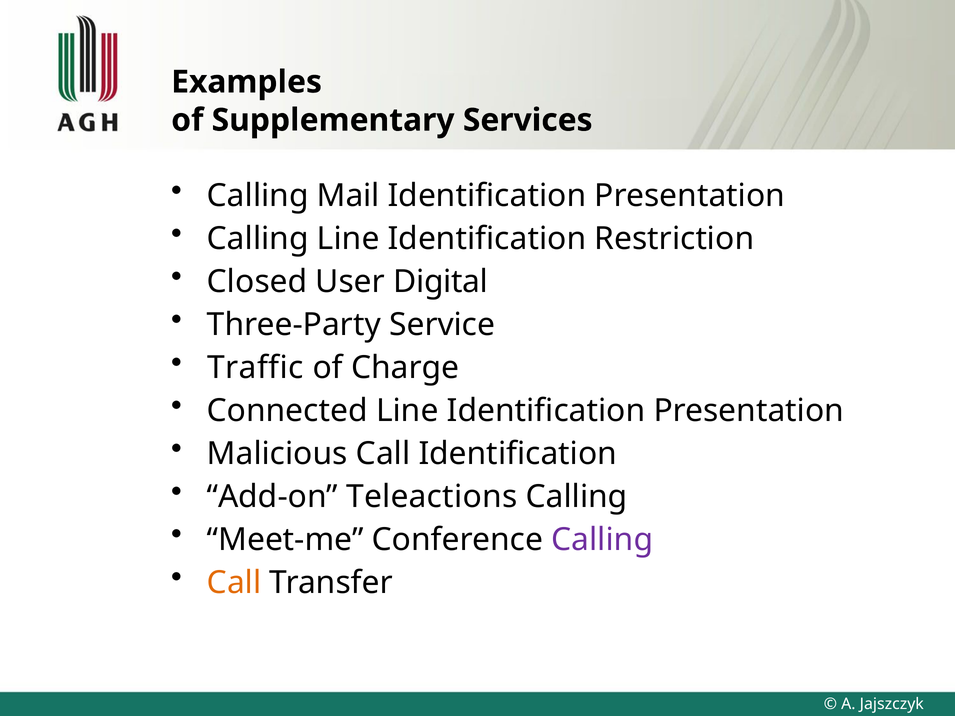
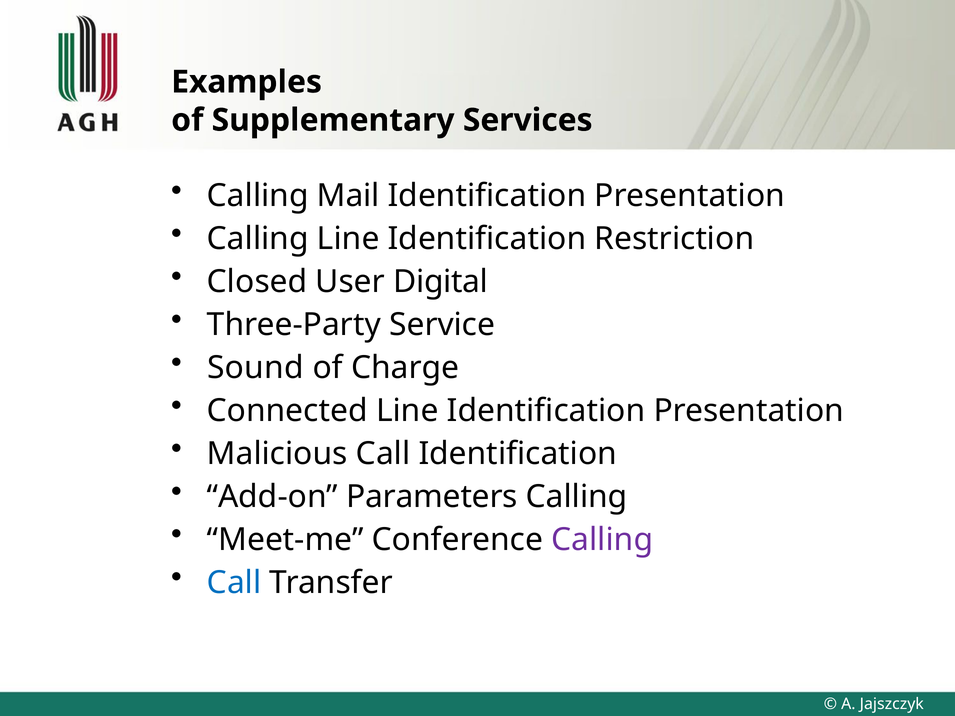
Traffic: Traffic -> Sound
Teleactions: Teleactions -> Parameters
Call at (234, 583) colour: orange -> blue
